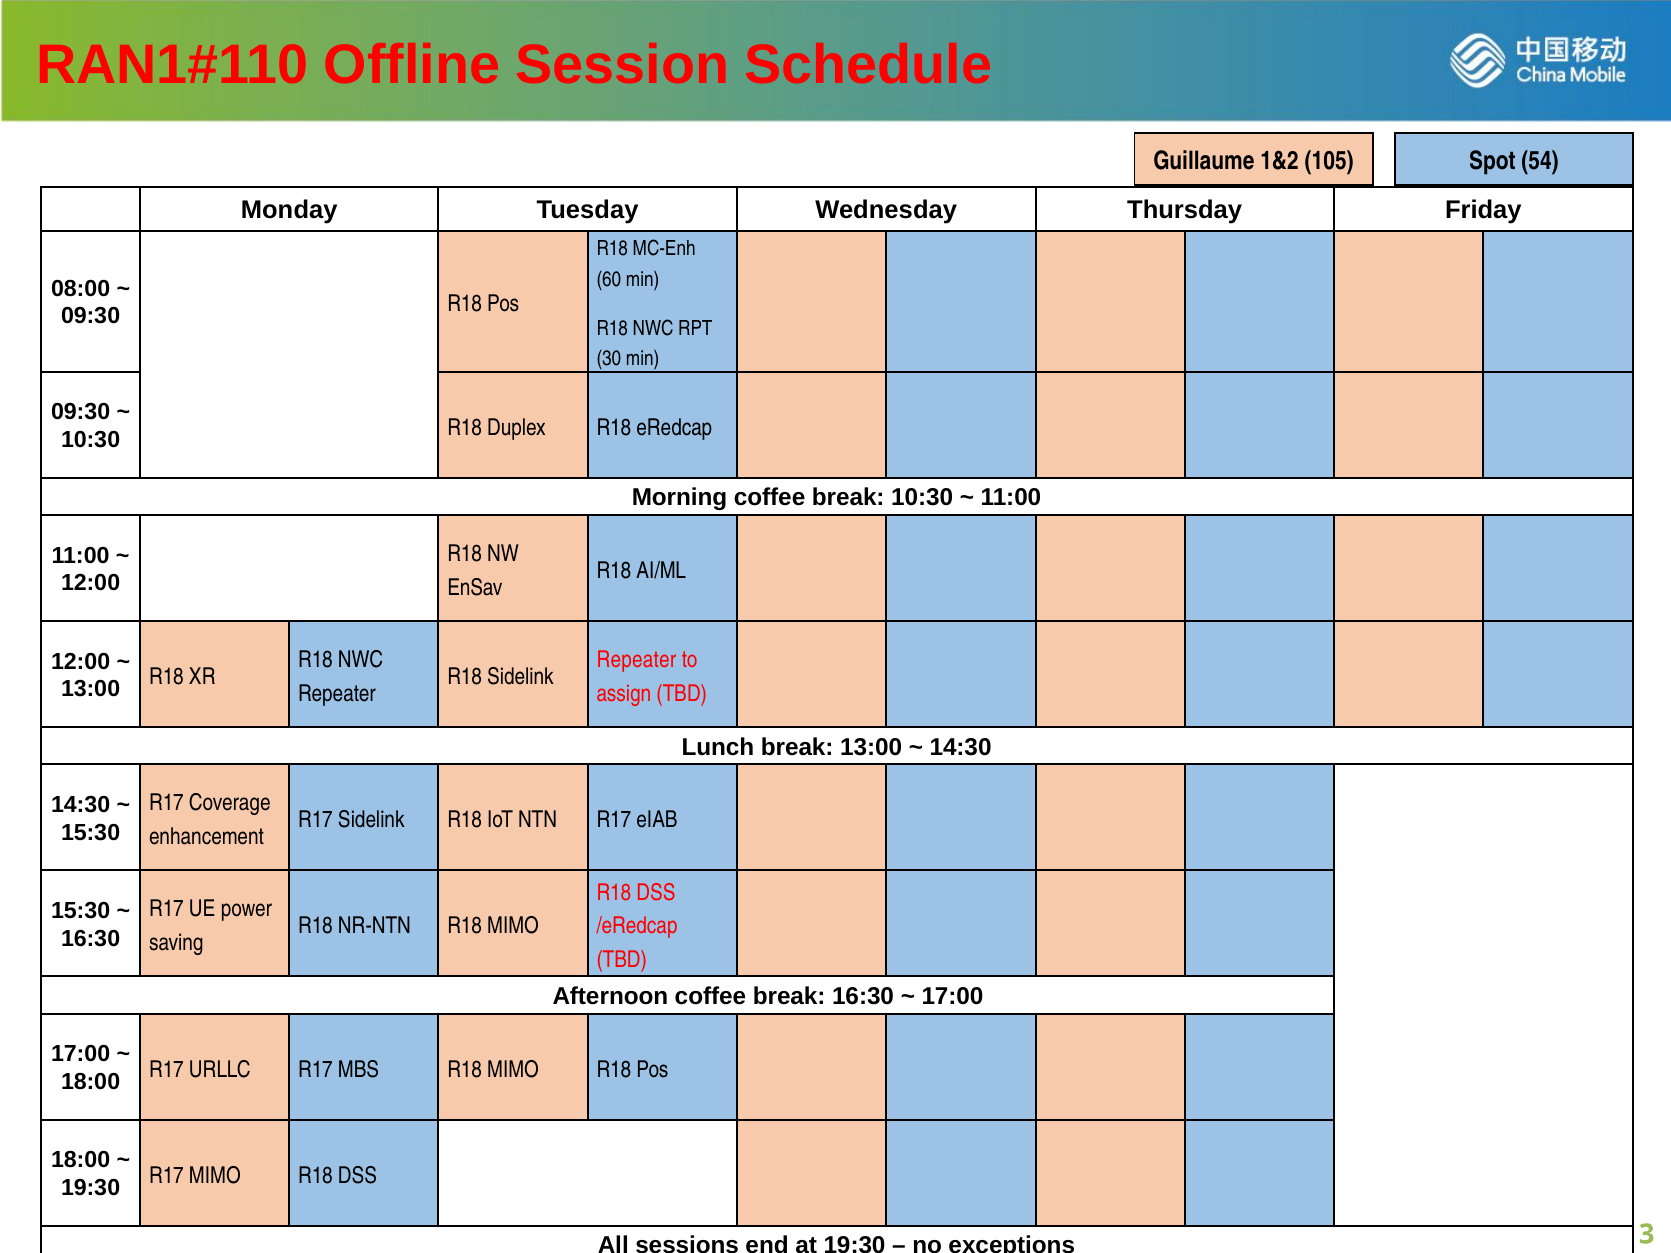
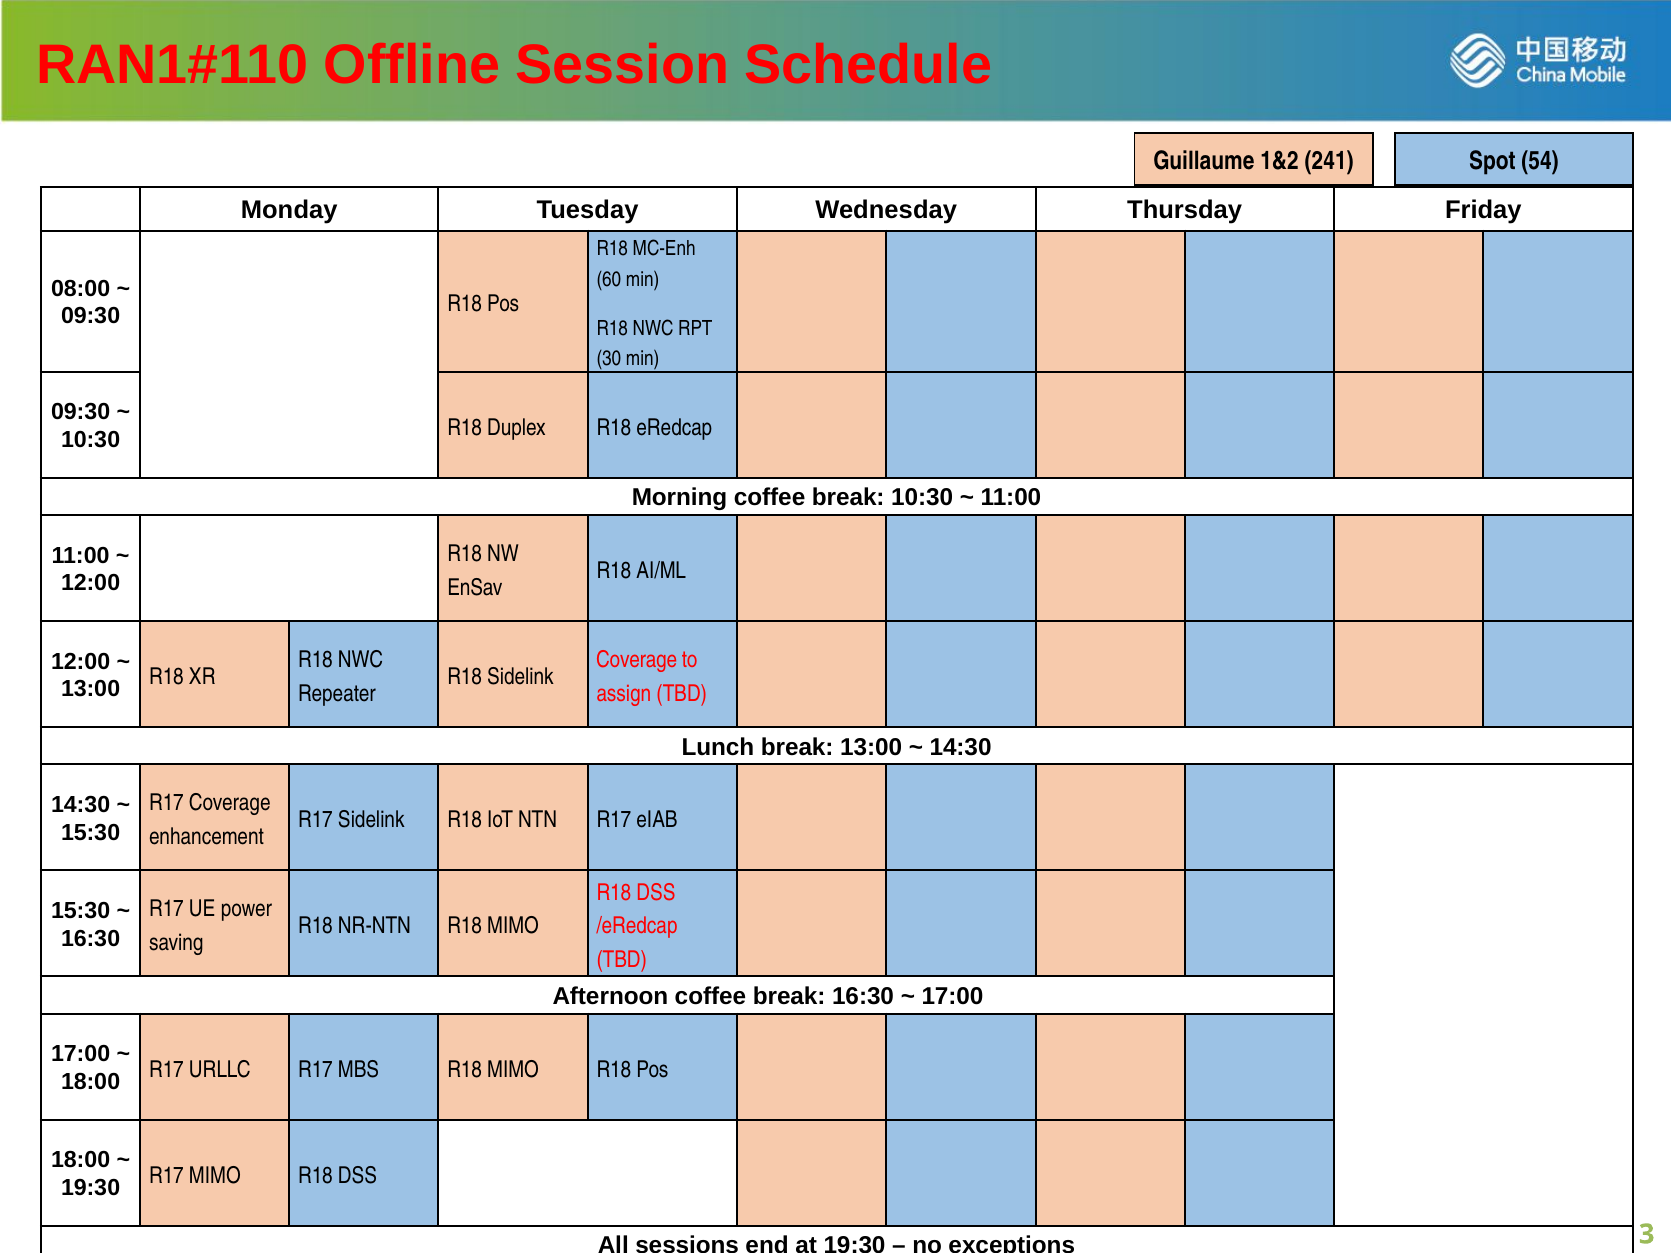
105: 105 -> 241
Repeater at (636, 660): Repeater -> Coverage
